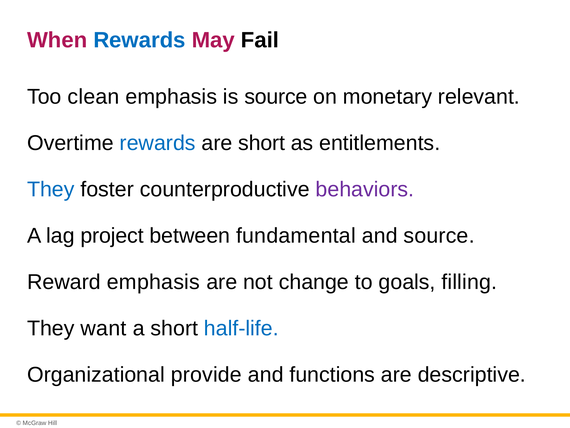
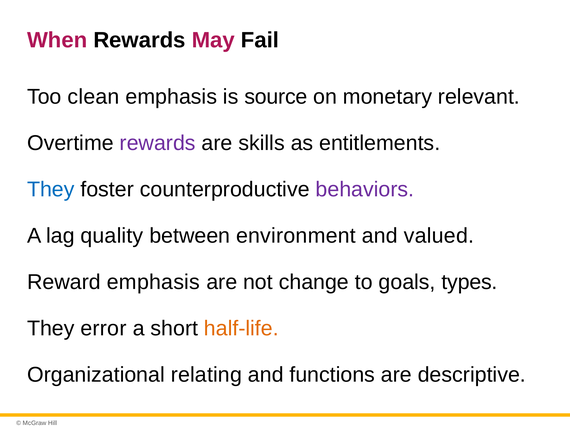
Rewards at (139, 40) colour: blue -> black
rewards at (158, 143) colour: blue -> purple
are short: short -> skills
project: project -> quality
fundamental: fundamental -> environment
and source: source -> valued
filling: filling -> types
want: want -> error
half-life colour: blue -> orange
provide: provide -> relating
